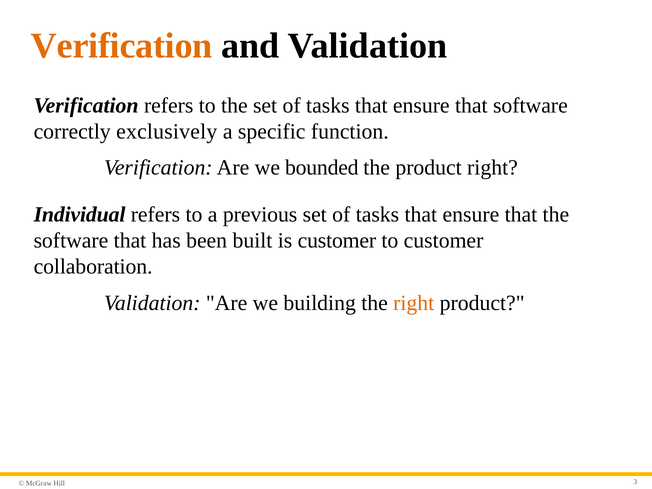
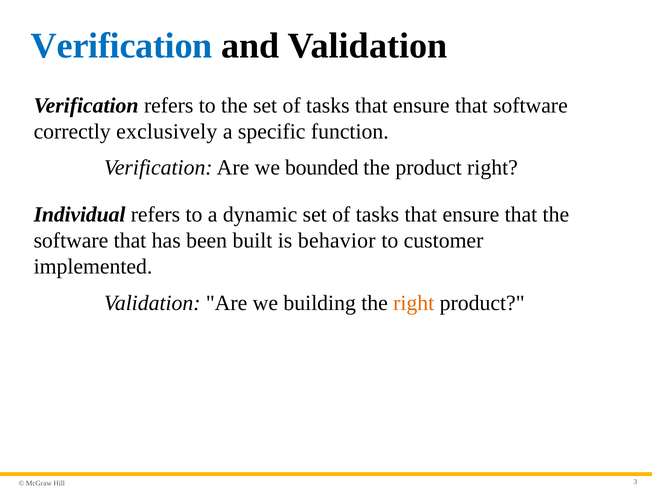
Verification at (122, 46) colour: orange -> blue
previous: previous -> dynamic
is customer: customer -> behavior
collaboration: collaboration -> implemented
